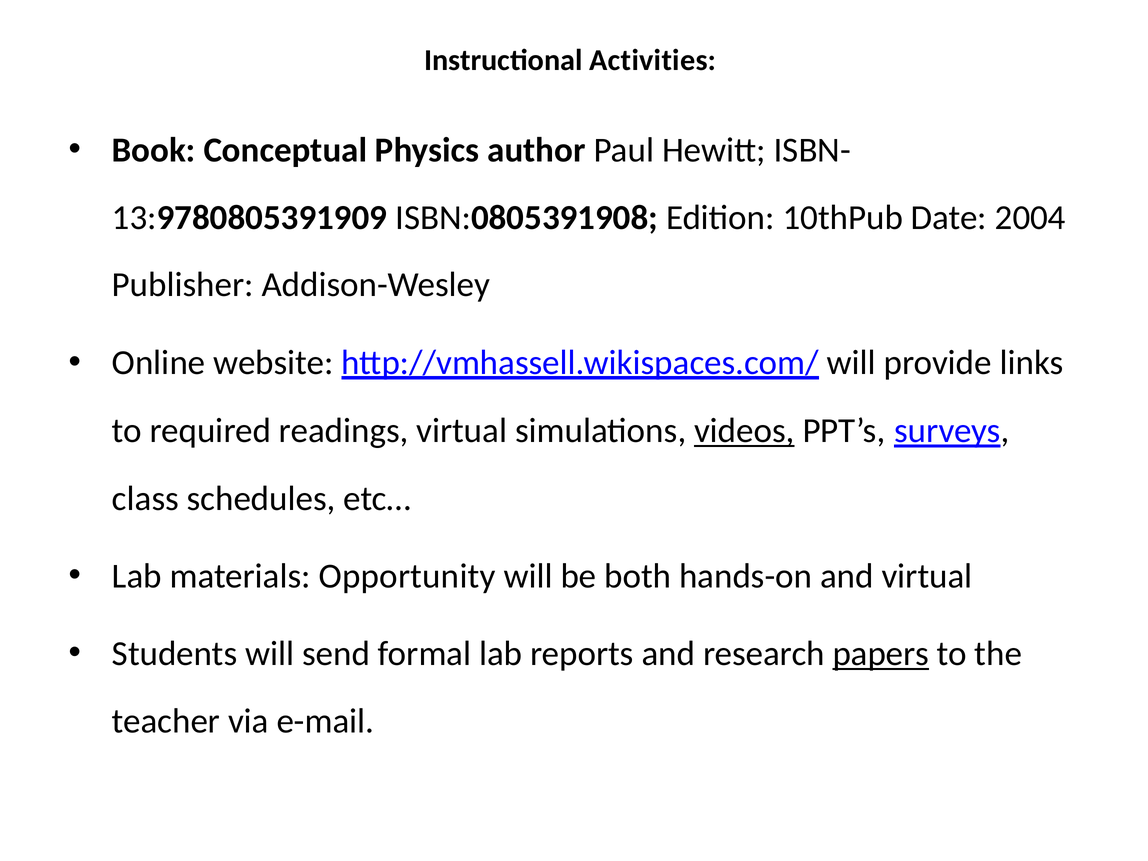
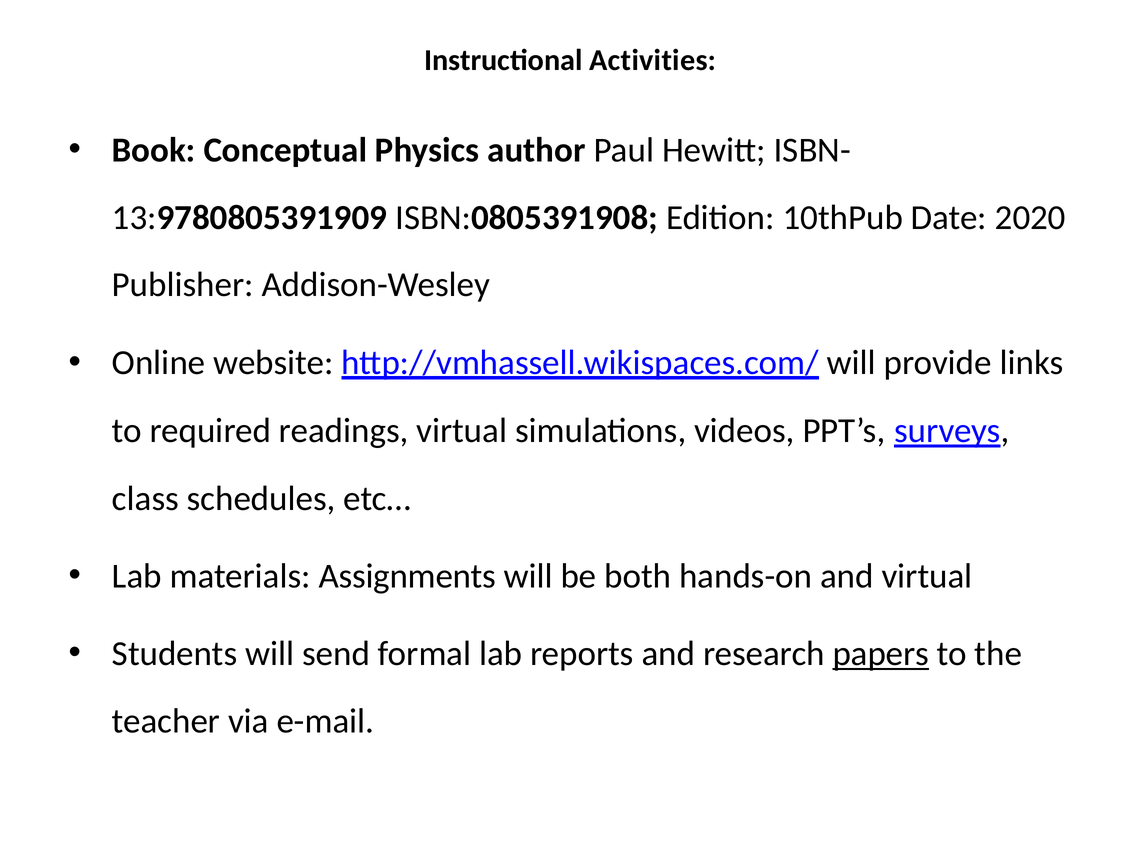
2004: 2004 -> 2020
videos underline: present -> none
Opportunity: Opportunity -> Assignments
